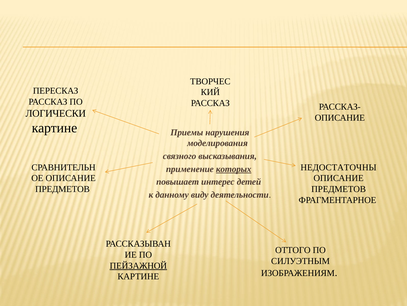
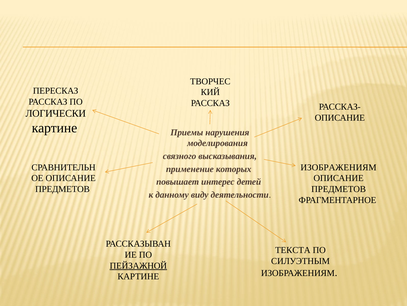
НЕДОСТАТОЧНЫ at (339, 167): НЕДОСТАТОЧНЫ -> ИЗОБРАЖЕНИЯМ
которых underline: present -> none
ОТТОГО: ОТТОГО -> ТЕКСТА
